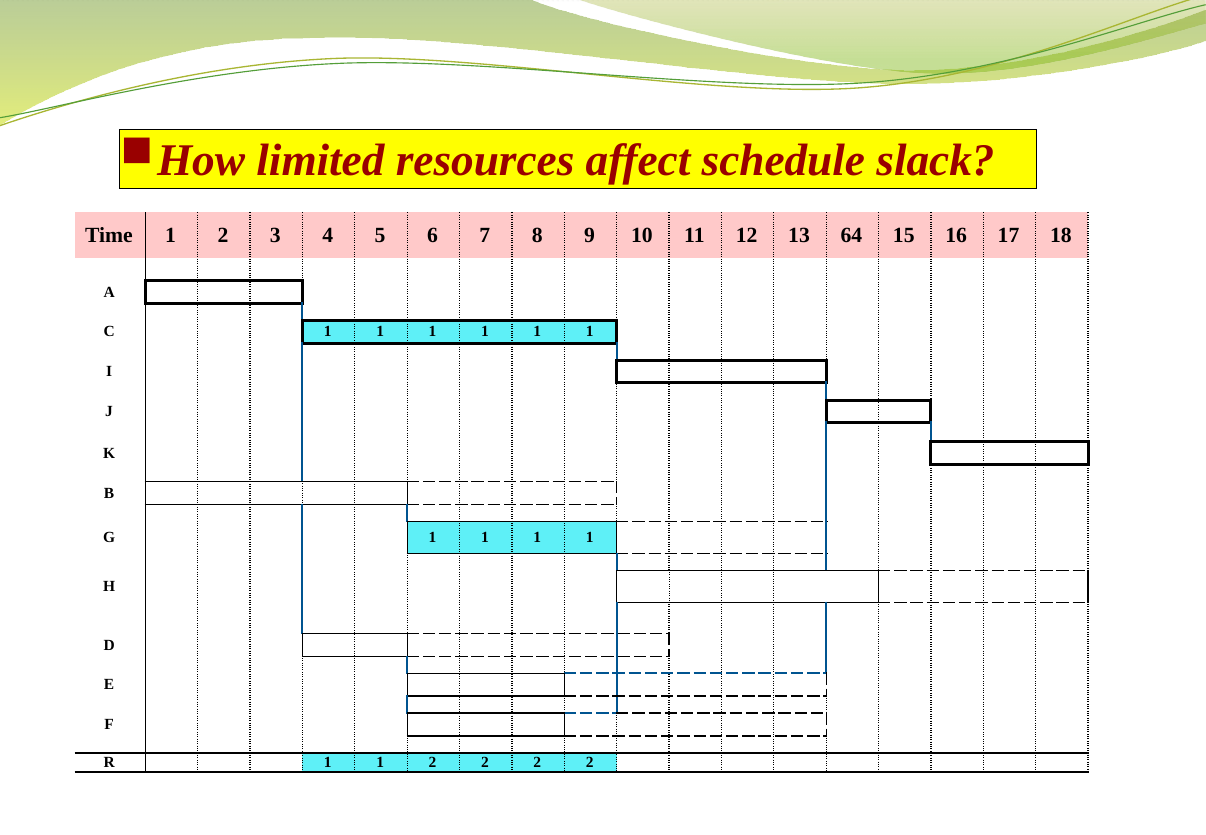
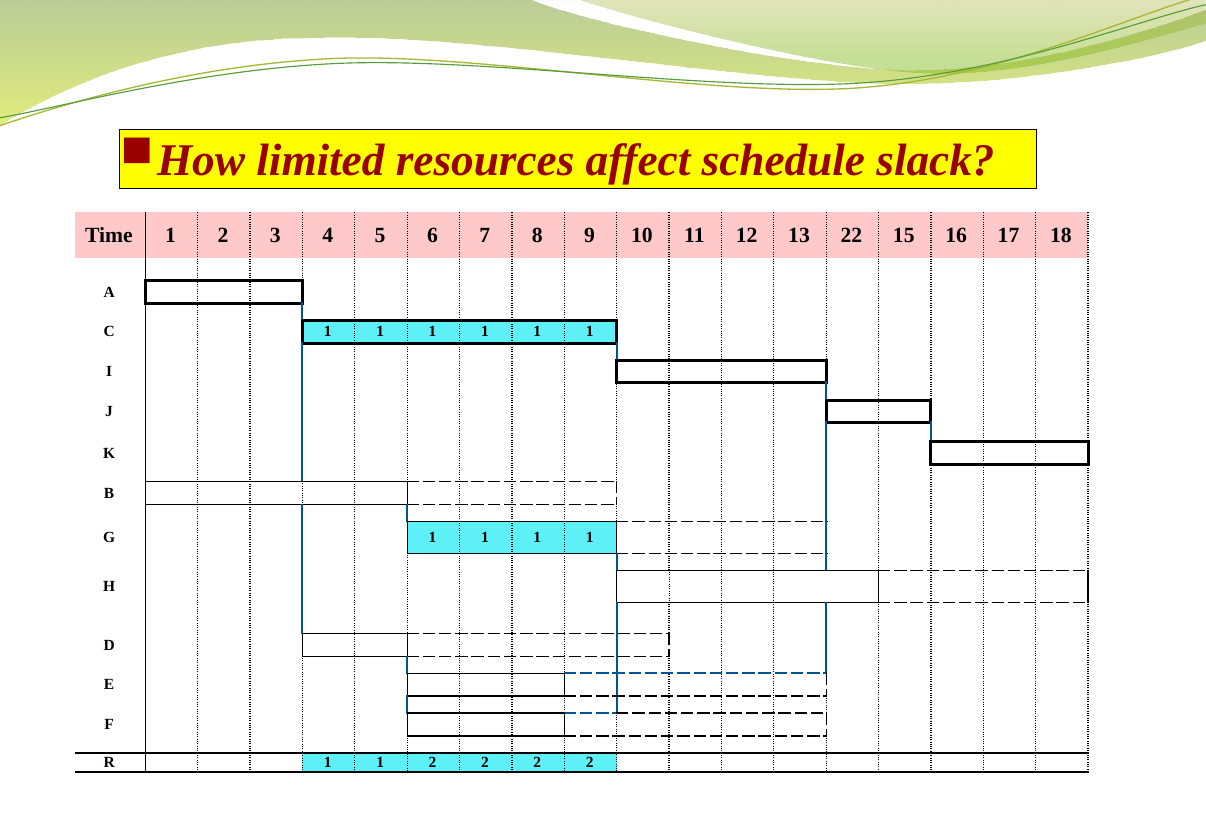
64: 64 -> 22
